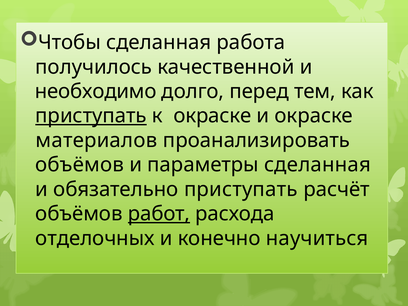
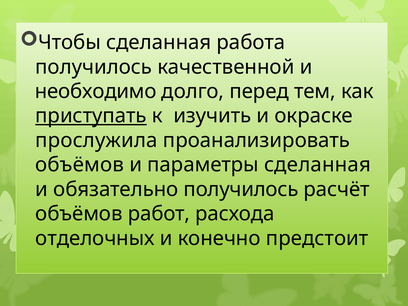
к окраске: окраске -> изучить
материалов: материалов -> прослужила
обязательно приступать: приступать -> получилось
работ underline: present -> none
научиться: научиться -> предстоит
